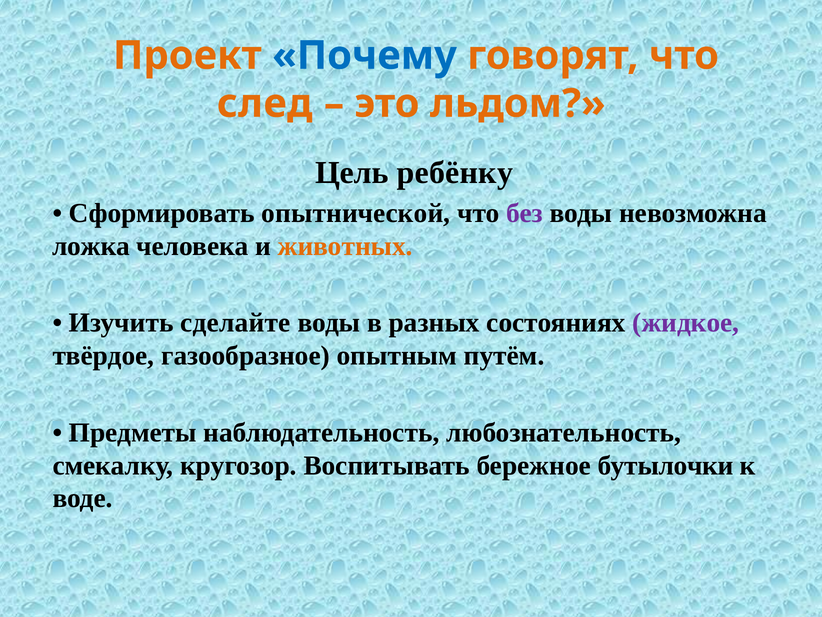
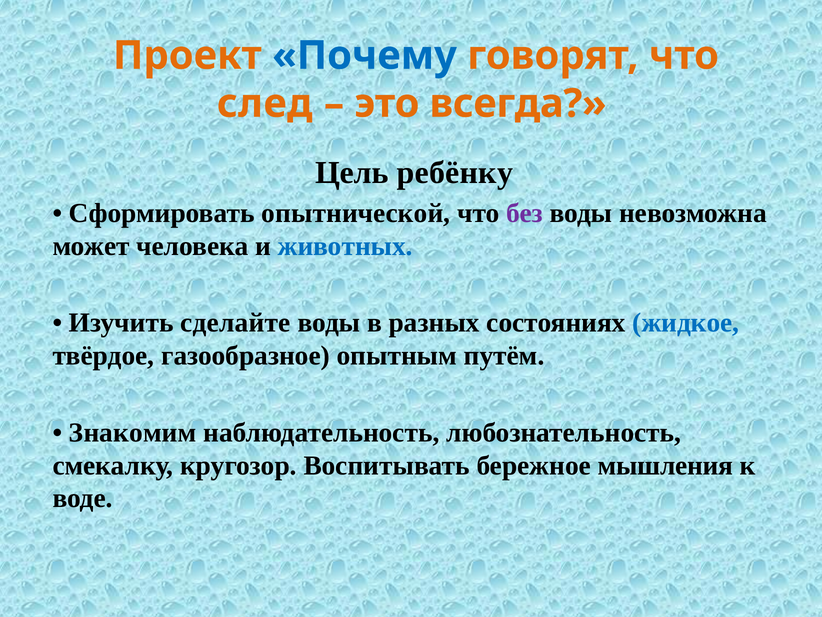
льдом: льдом -> всегда
ложка: ложка -> может
животных colour: orange -> blue
жидкое colour: purple -> blue
Предметы: Предметы -> Знакомим
бутылочки: бутылочки -> мышления
